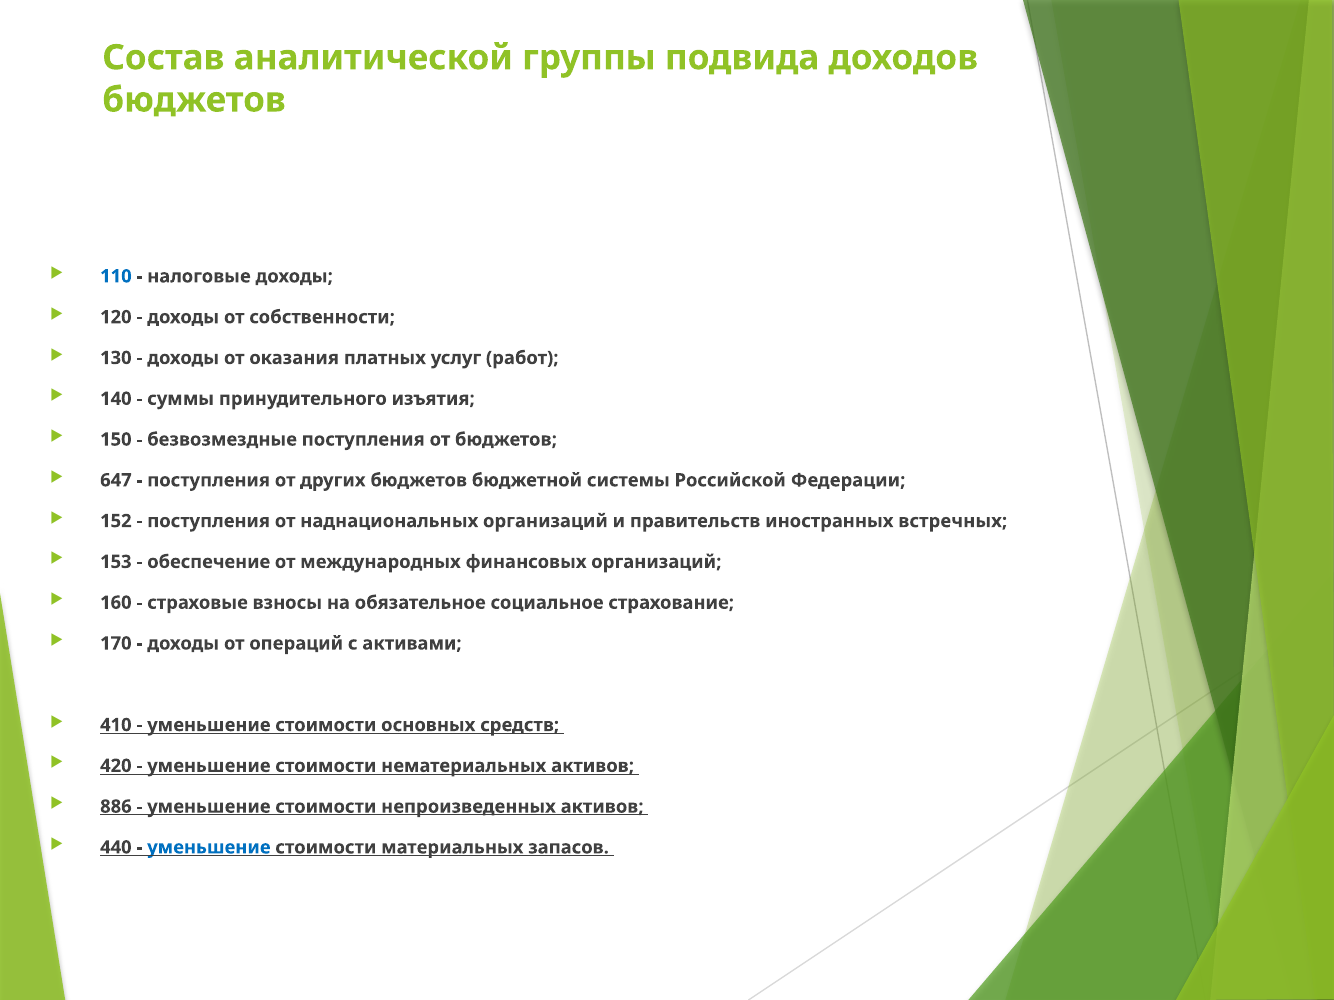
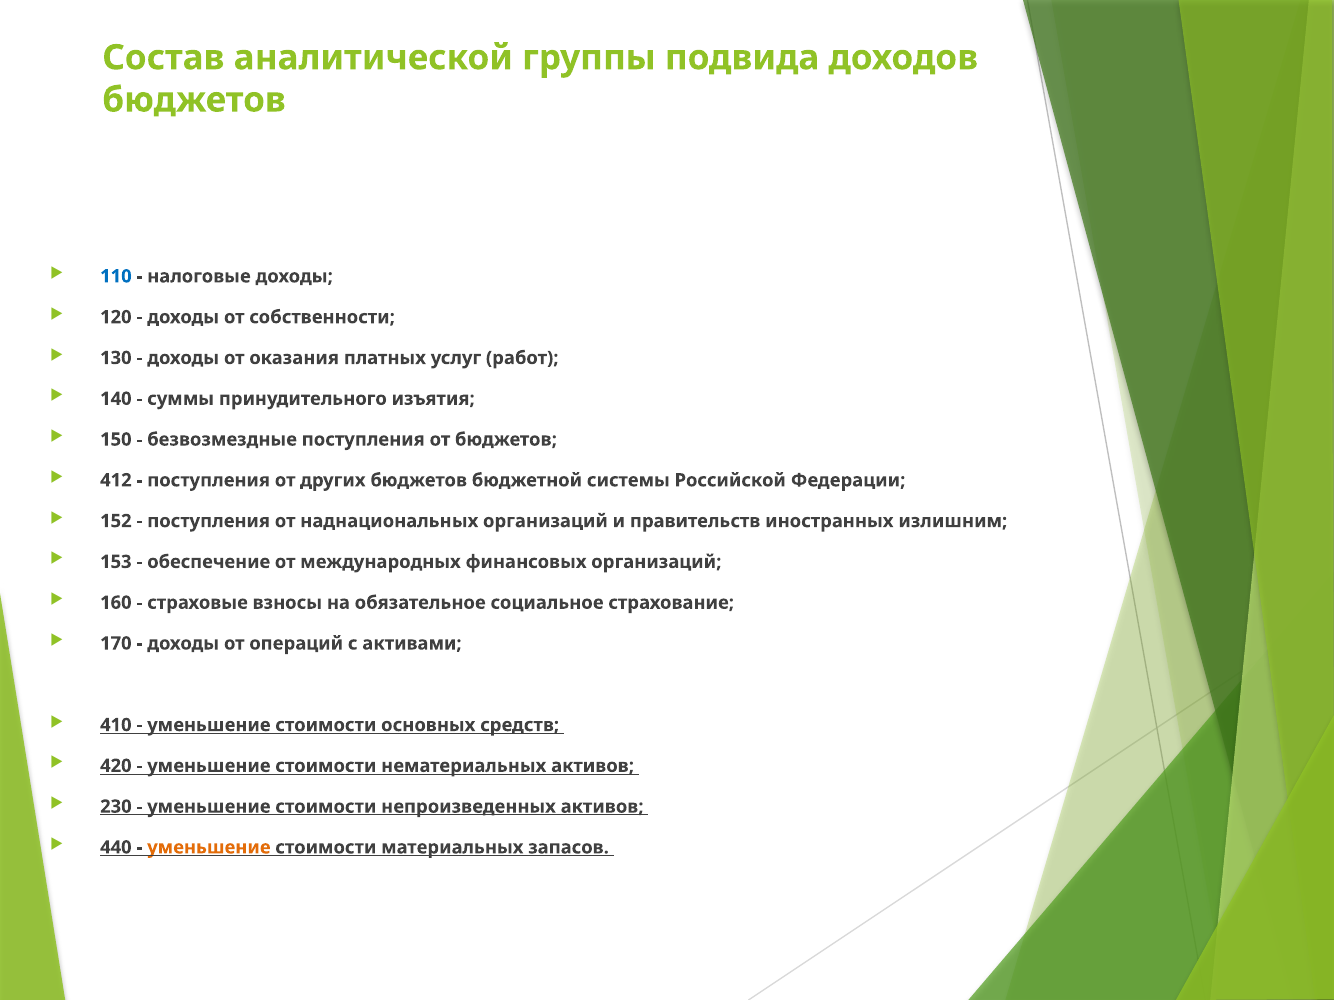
647: 647 -> 412
встречных: встречных -> излишним
886: 886 -> 230
уменьшение at (209, 848) colour: blue -> orange
